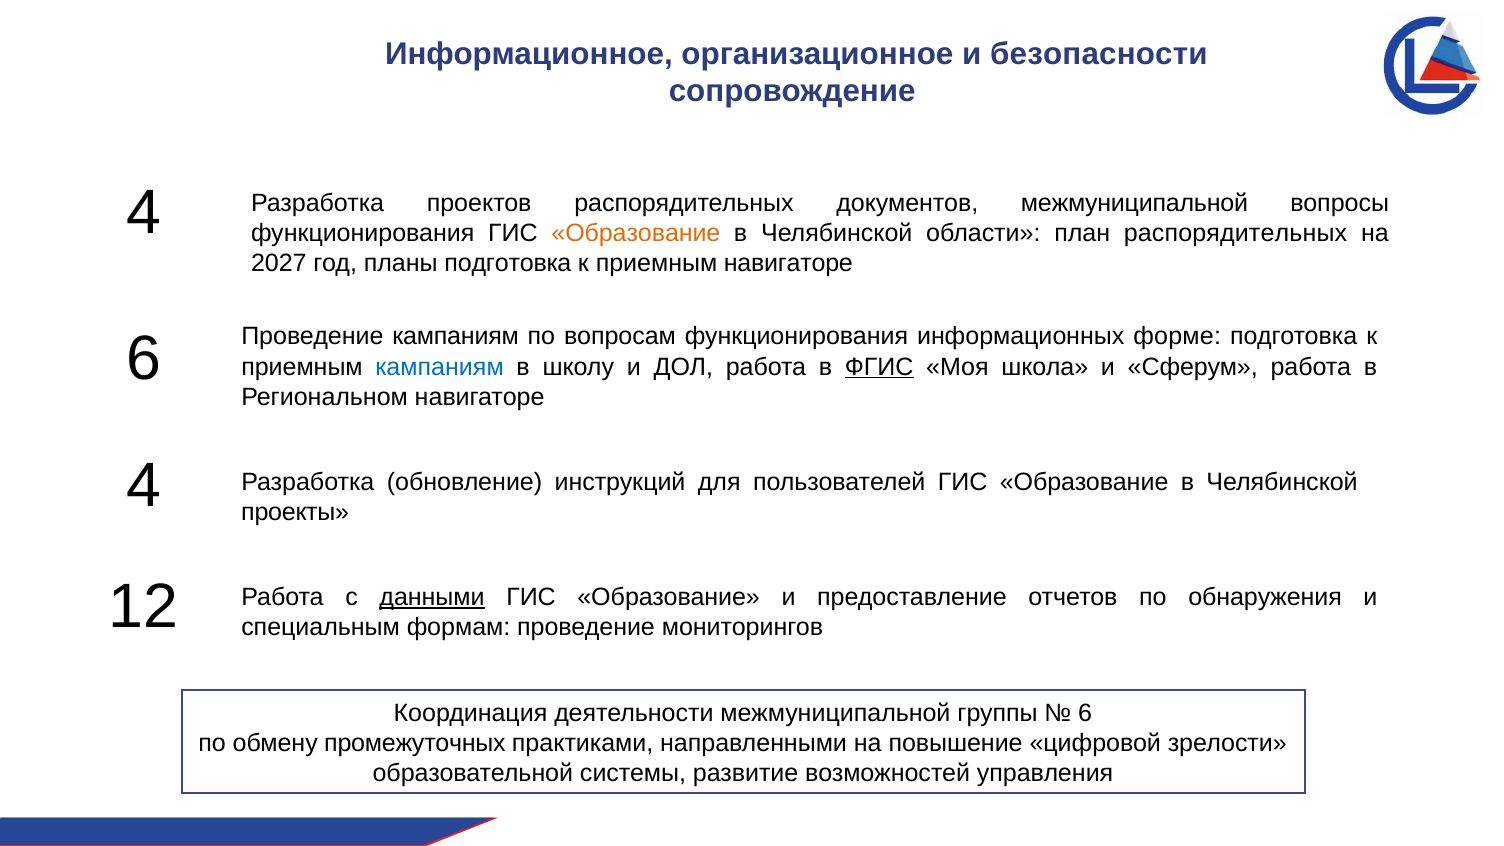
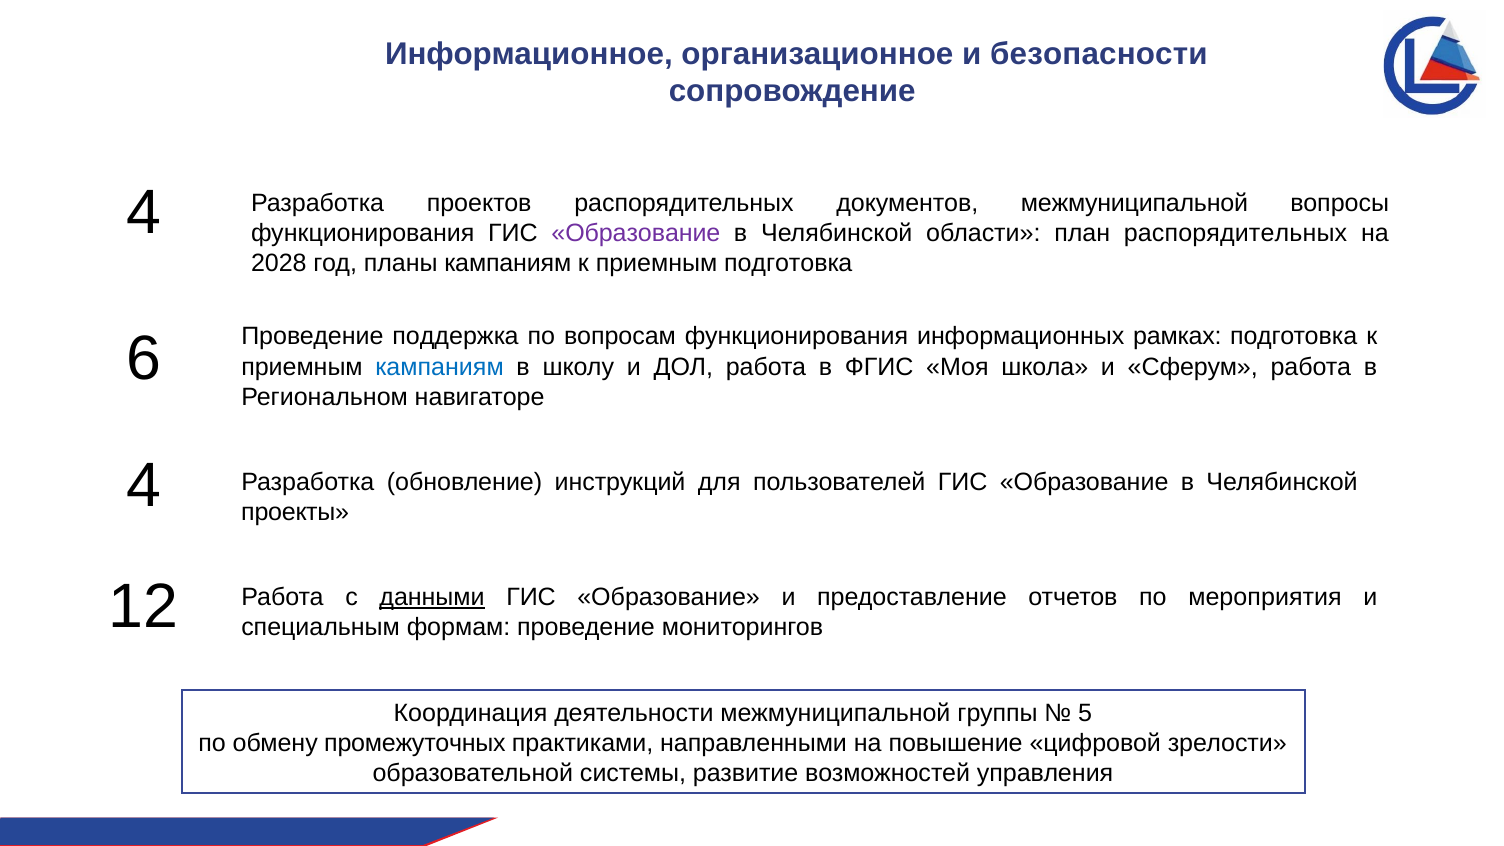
Образование at (636, 233) colour: orange -> purple
2027: 2027 -> 2028
планы подготовка: подготовка -> кампаниям
приемным навигаторе: навигаторе -> подготовка
Проведение кампаниям: кампаниям -> поддержка
форме: форме -> рамках
ФГИС underline: present -> none
обнаружения: обнаружения -> мероприятия
6 at (1085, 713): 6 -> 5
